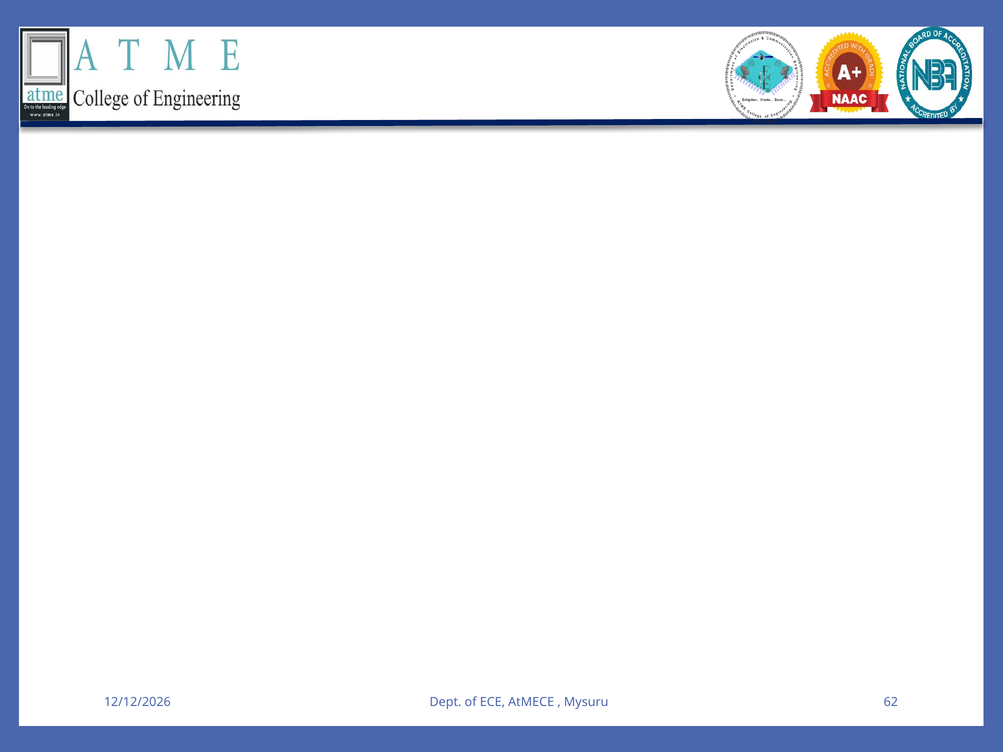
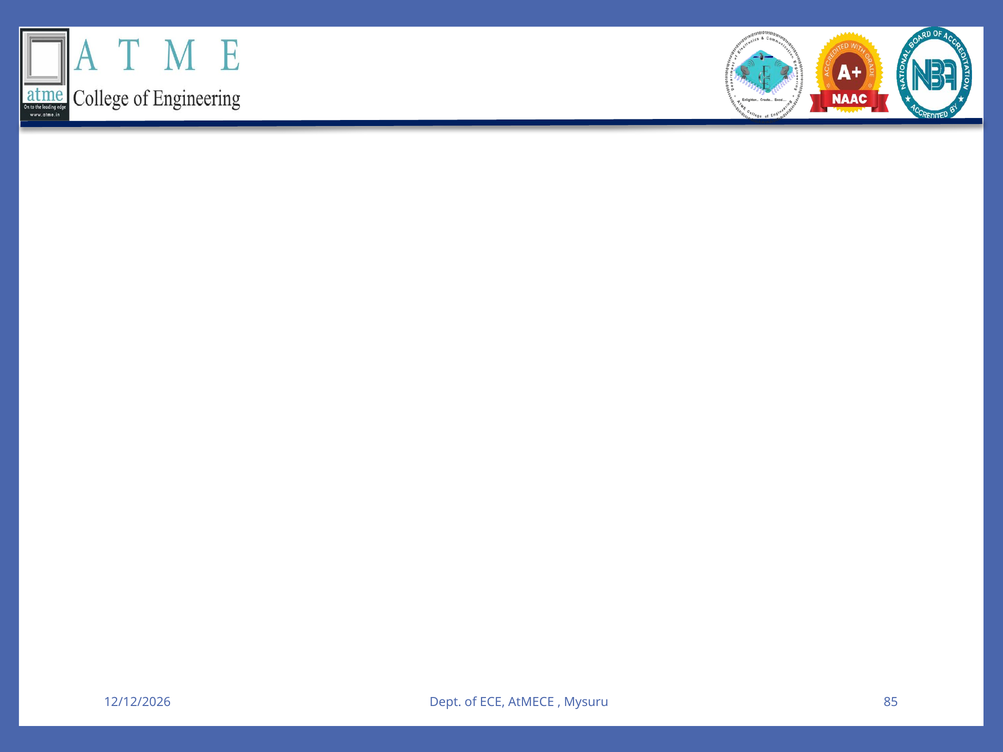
62: 62 -> 85
